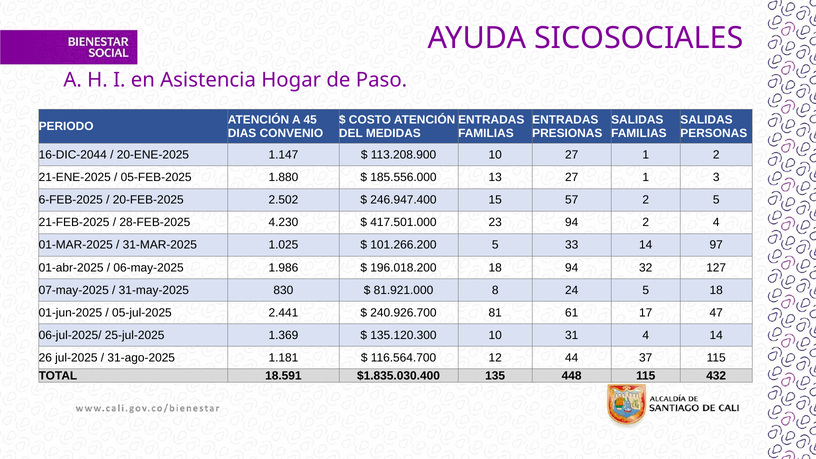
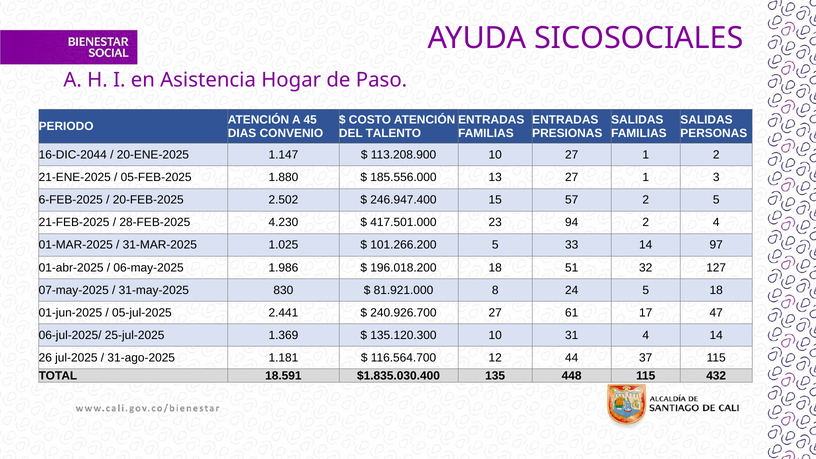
MEDIDAS: MEDIDAS -> TALENTO
18 94: 94 -> 51
240.926.700 81: 81 -> 27
